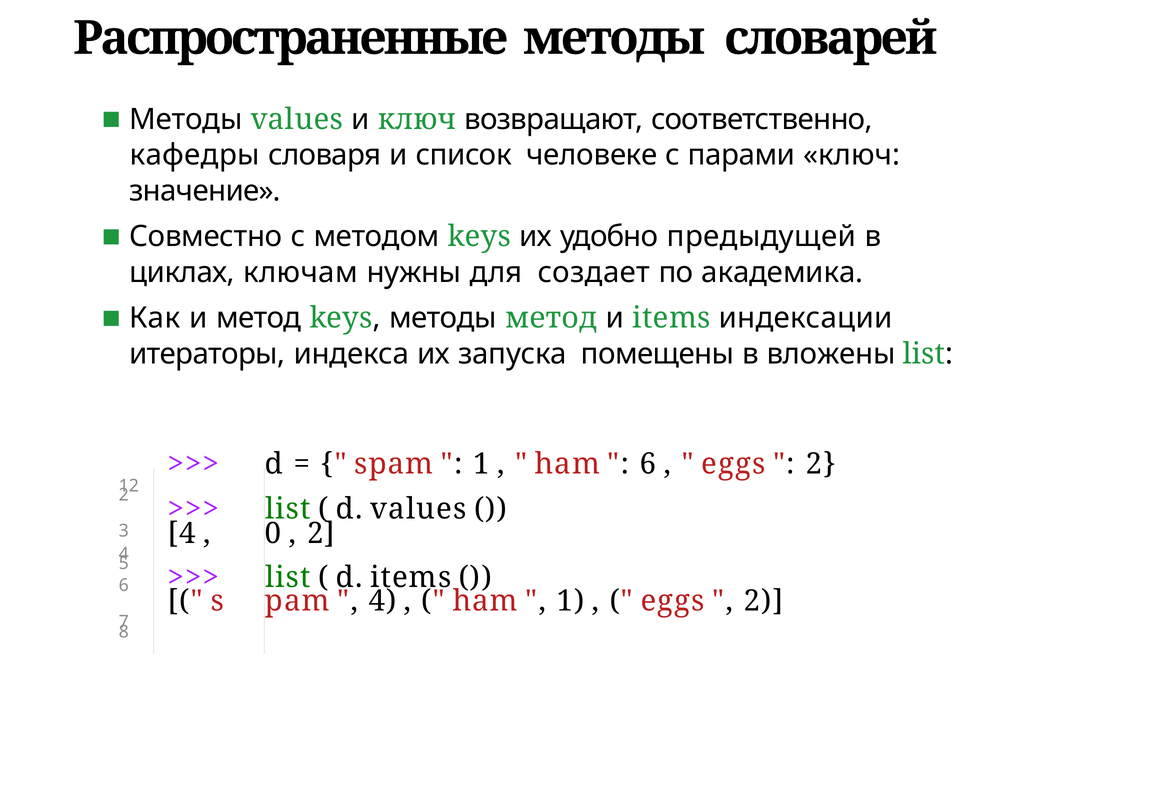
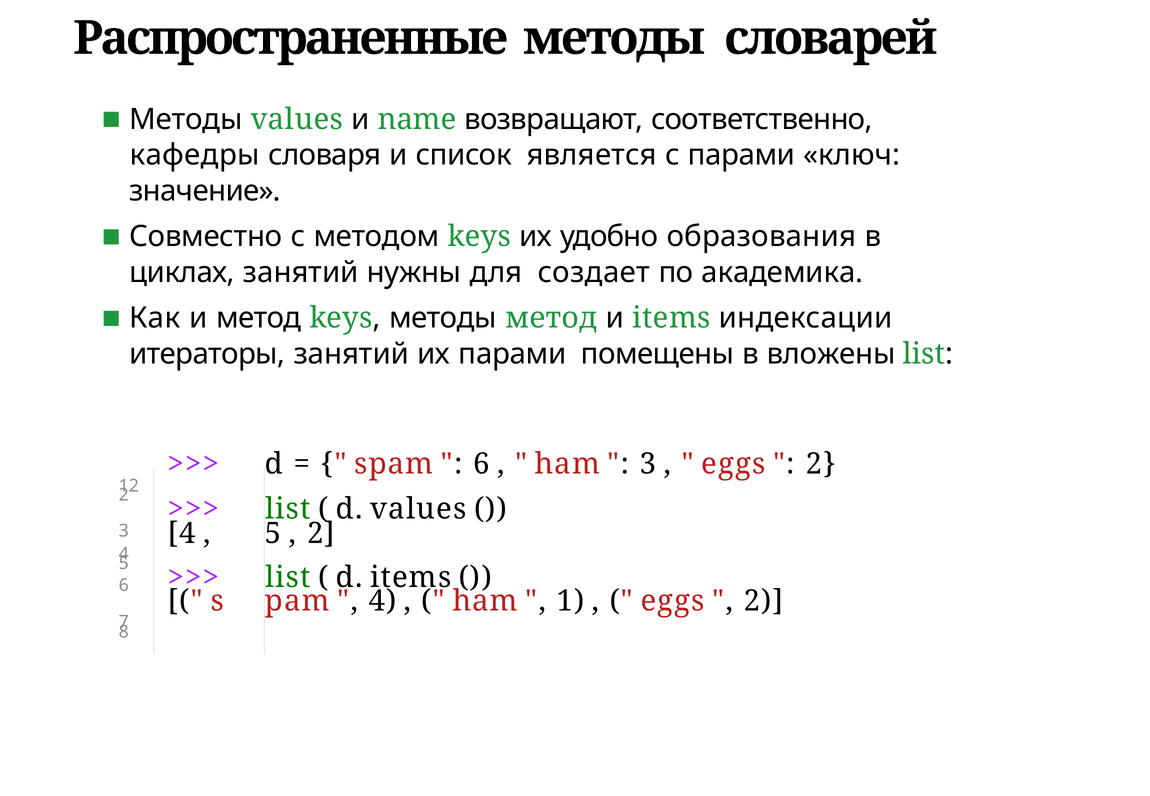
и ключ: ключ -> name
человеке: человеке -> является
предыдущей: предыдущей -> образования
циклах ключам: ключам -> занятий
итераторы индекса: индекса -> занятий
их запуска: запуска -> парами
1 at (481, 464): 1 -> 6
6 at (648, 464): 6 -> 3
0 at (273, 533): 0 -> 5
